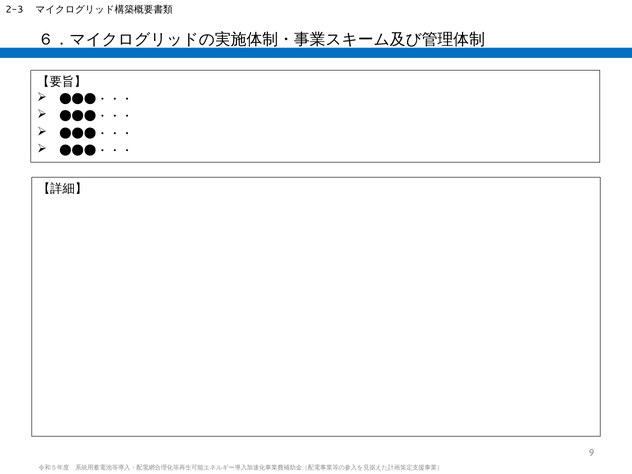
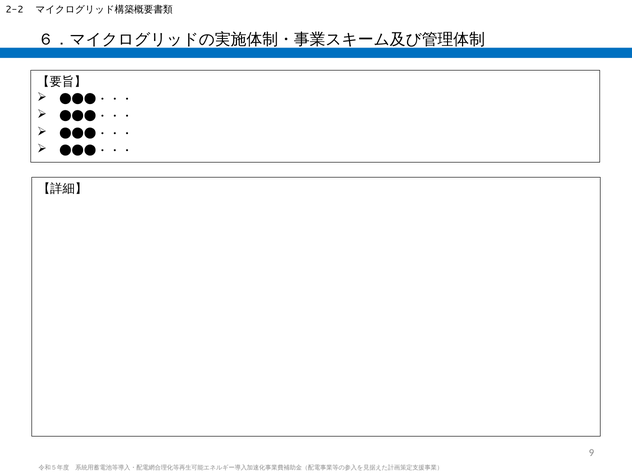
2-3: 2-3 -> 2-2
